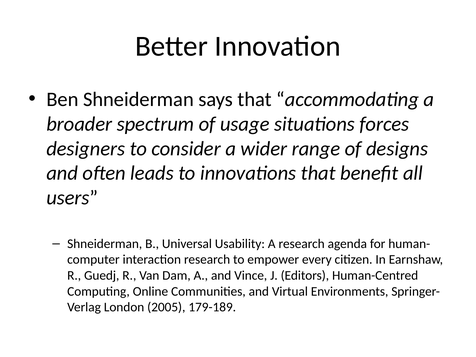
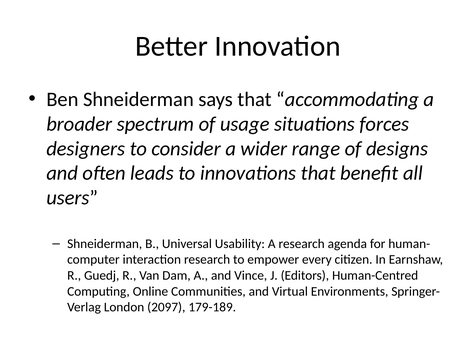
2005: 2005 -> 2097
